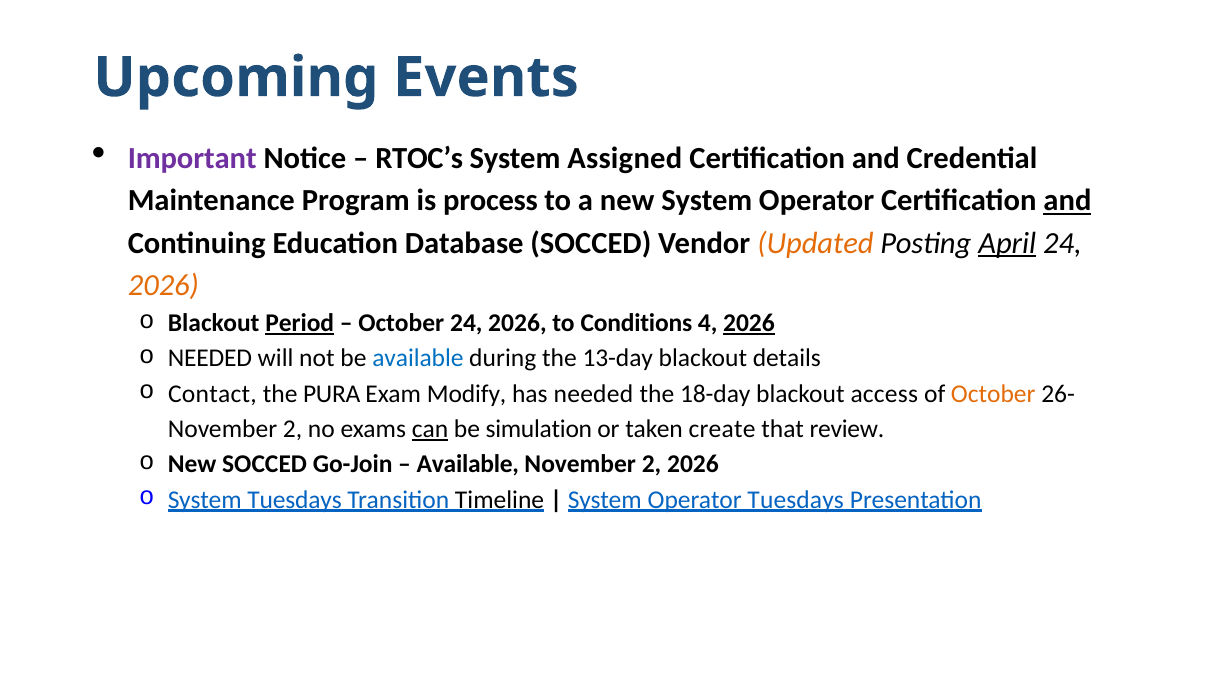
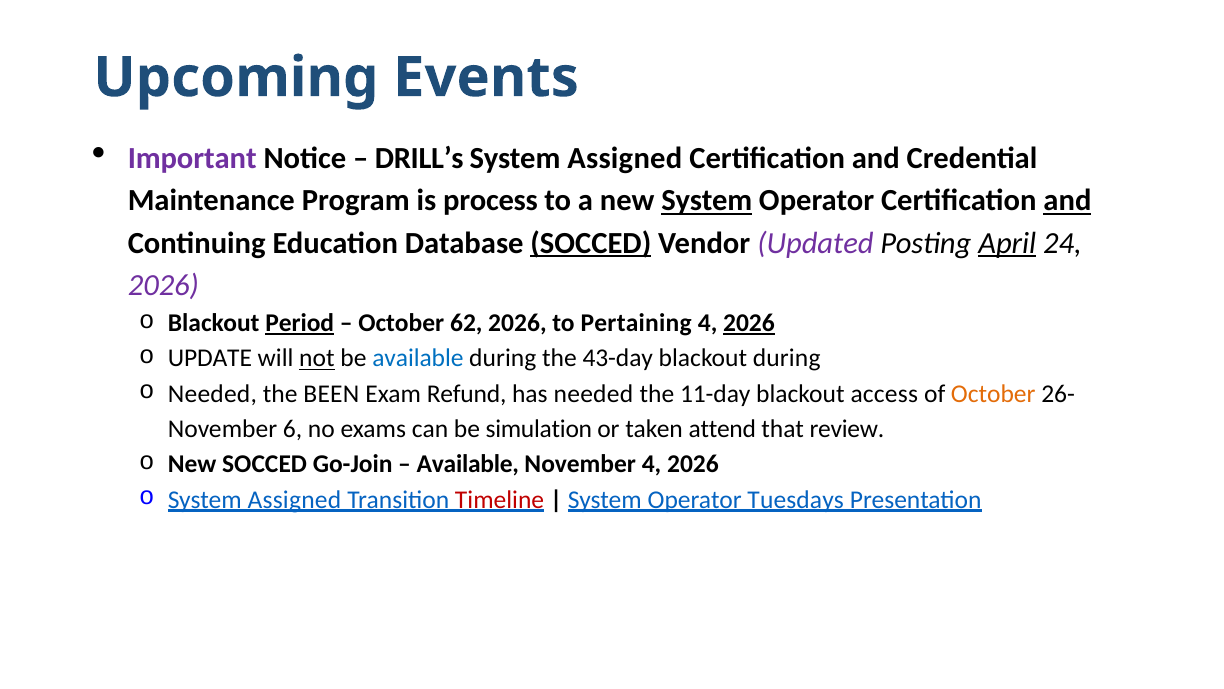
RTOC’s: RTOC’s -> DRILL’s
System at (707, 201) underline: none -> present
SOCCED at (591, 243) underline: none -> present
Updated colour: orange -> purple
2026 at (163, 285) colour: orange -> purple
October 24: 24 -> 62
Conditions: Conditions -> Pertaining
NEEDED at (210, 358): NEEDED -> UPDATE
not underline: none -> present
13-day: 13-day -> 43-day
blackout details: details -> during
Contact at (212, 393): Contact -> Needed
PURA: PURA -> BEEN
Modify: Modify -> Refund
18-day: 18-day -> 11-day
2 at (293, 429): 2 -> 6
can underline: present -> none
create: create -> attend
2 at (652, 464): 2 -> 4
Tuesdays at (295, 499): Tuesdays -> Assigned
Timeline colour: black -> red
